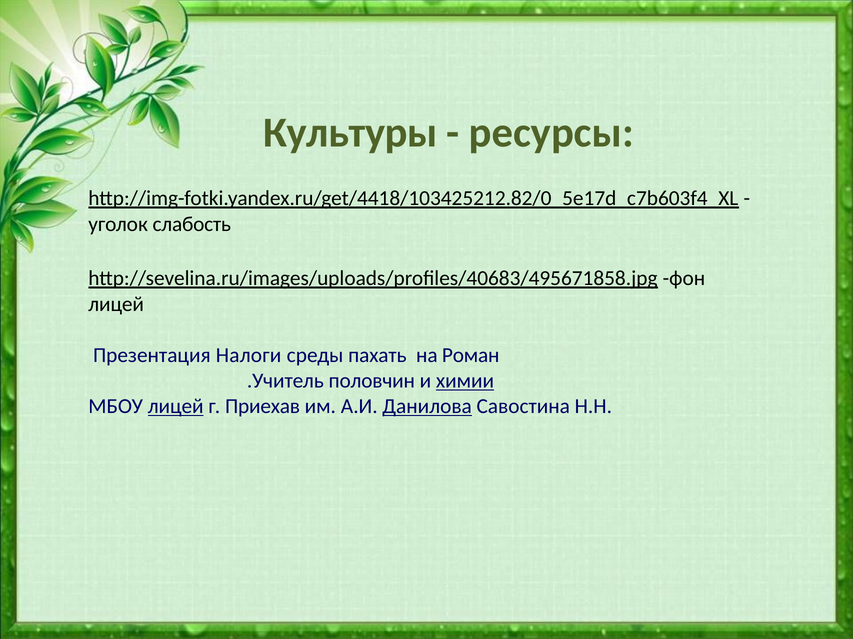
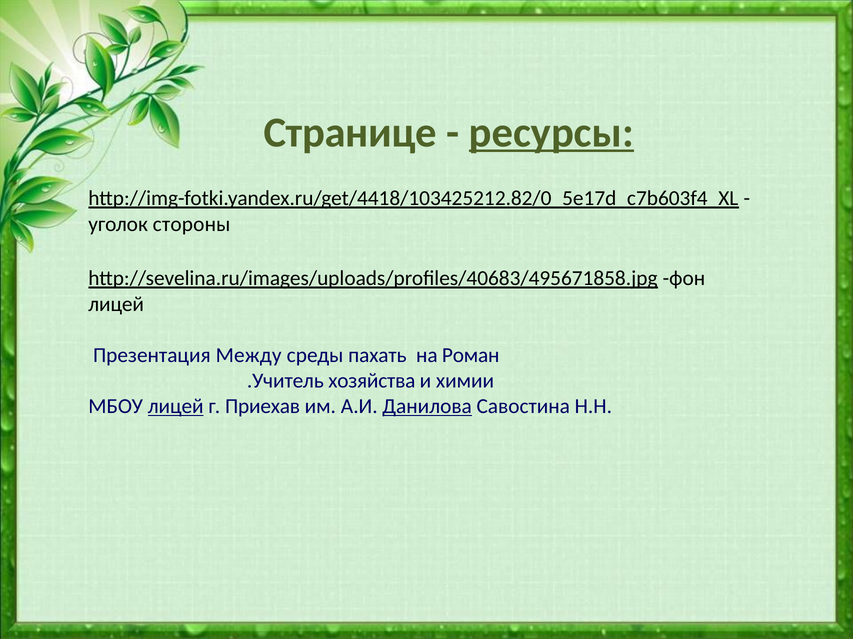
Культуры: Культуры -> Странице
ресурсы underline: none -> present
слабость: слабость -> стороны
Налоги: Налоги -> Между
половчин: половчин -> хозяйства
химии underline: present -> none
